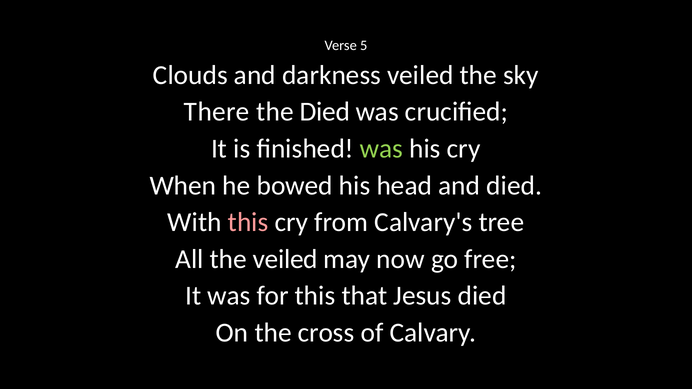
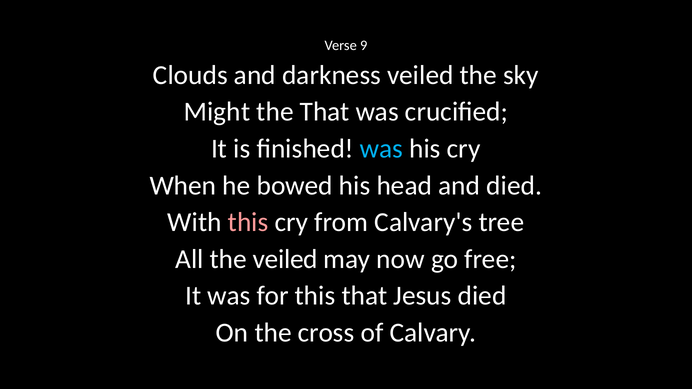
5: 5 -> 9
There: There -> Might
the Died: Died -> That
was at (382, 149) colour: light green -> light blue
